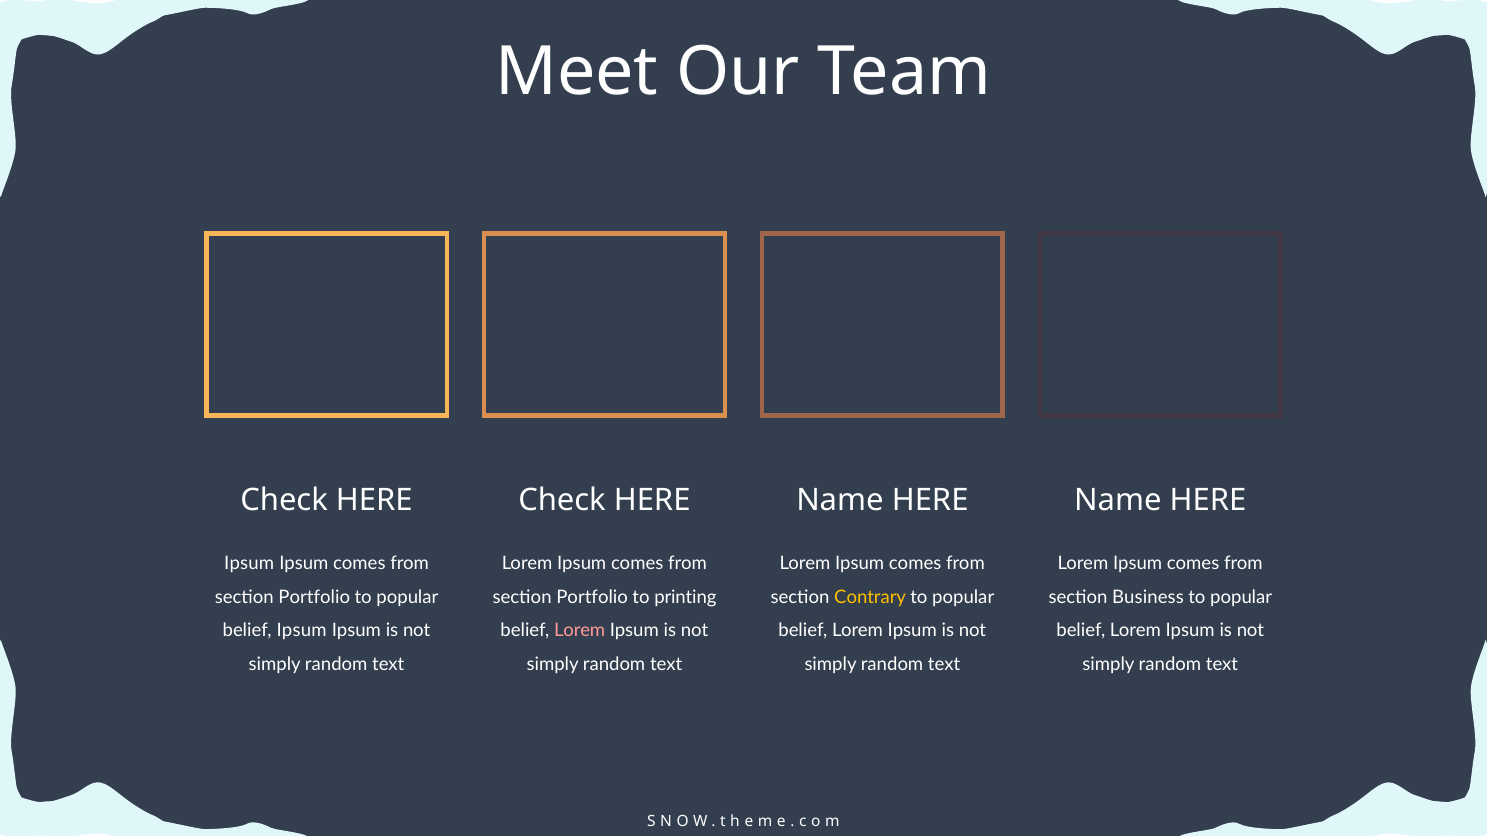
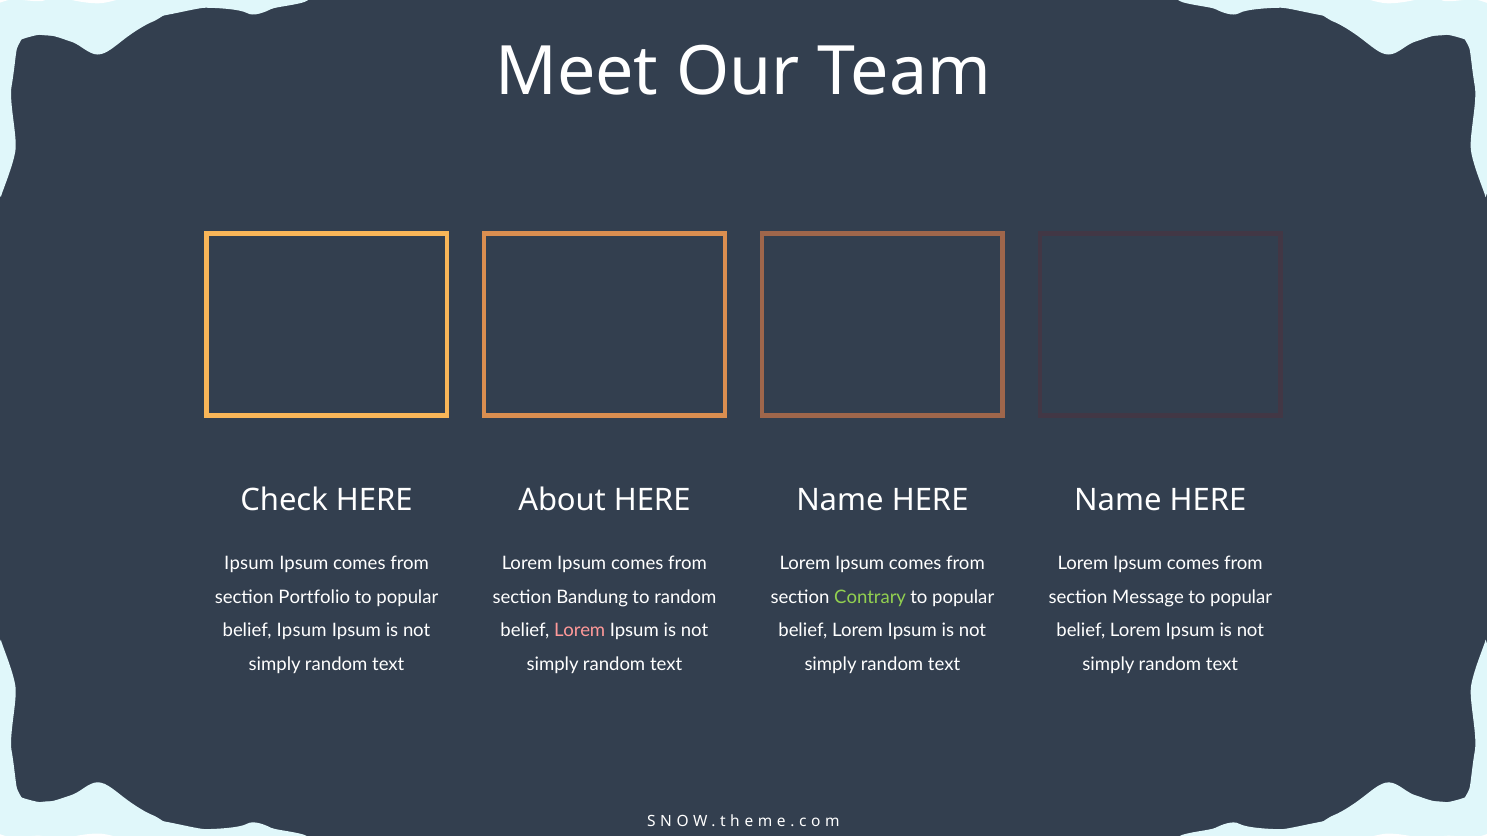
Check at (562, 501): Check -> About
Portfolio at (592, 597): Portfolio -> Bandung
to printing: printing -> random
Contrary colour: yellow -> light green
Business: Business -> Message
